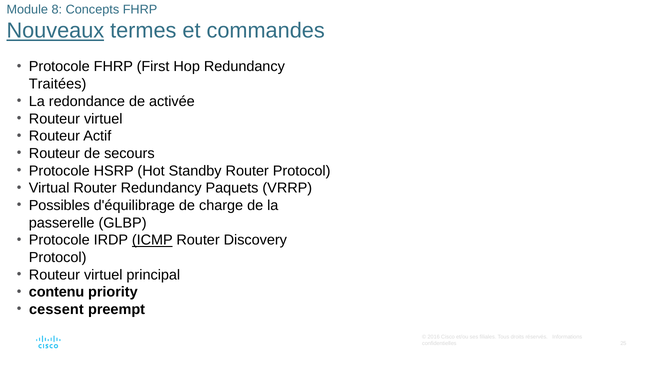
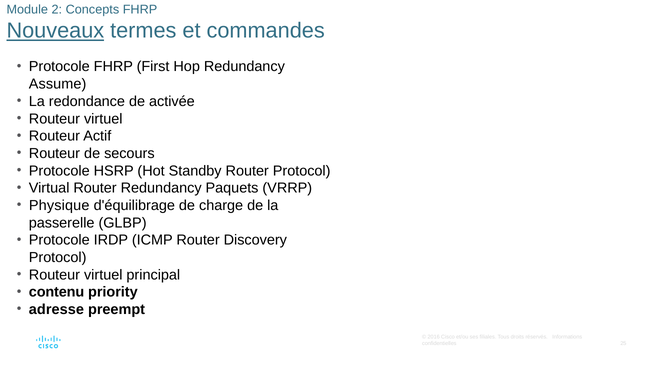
8: 8 -> 2
Traitées: Traitées -> Assume
Possibles: Possibles -> Physique
ICMP underline: present -> none
cessent: cessent -> adresse
